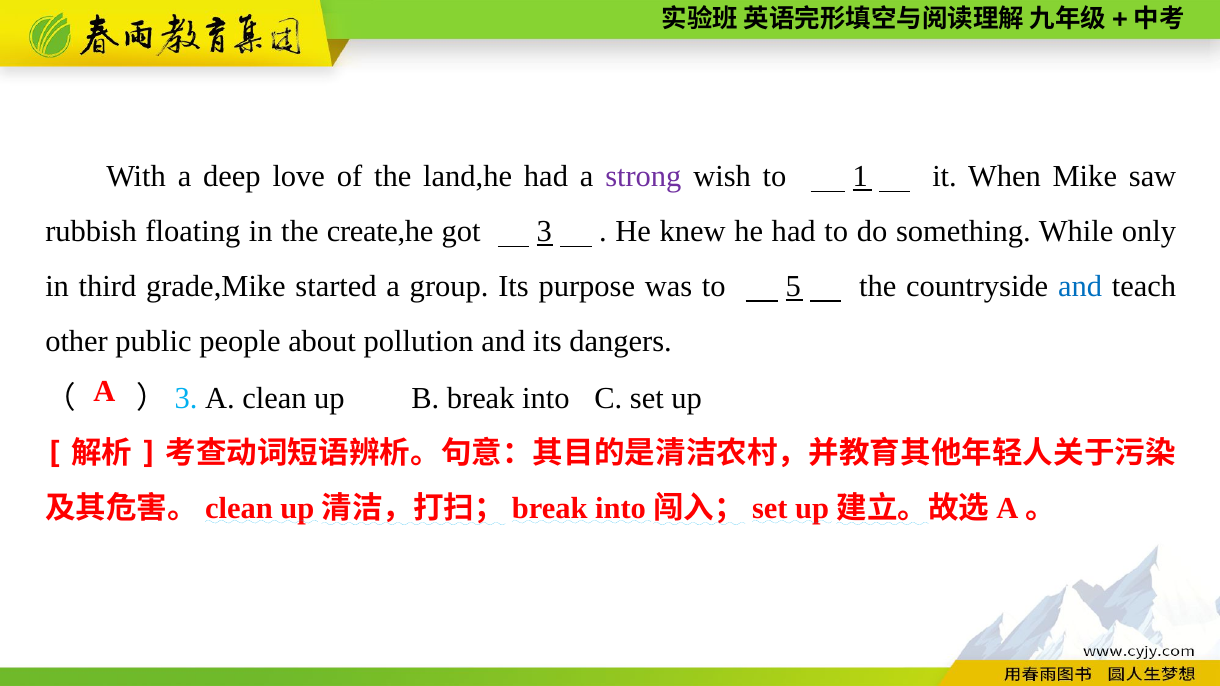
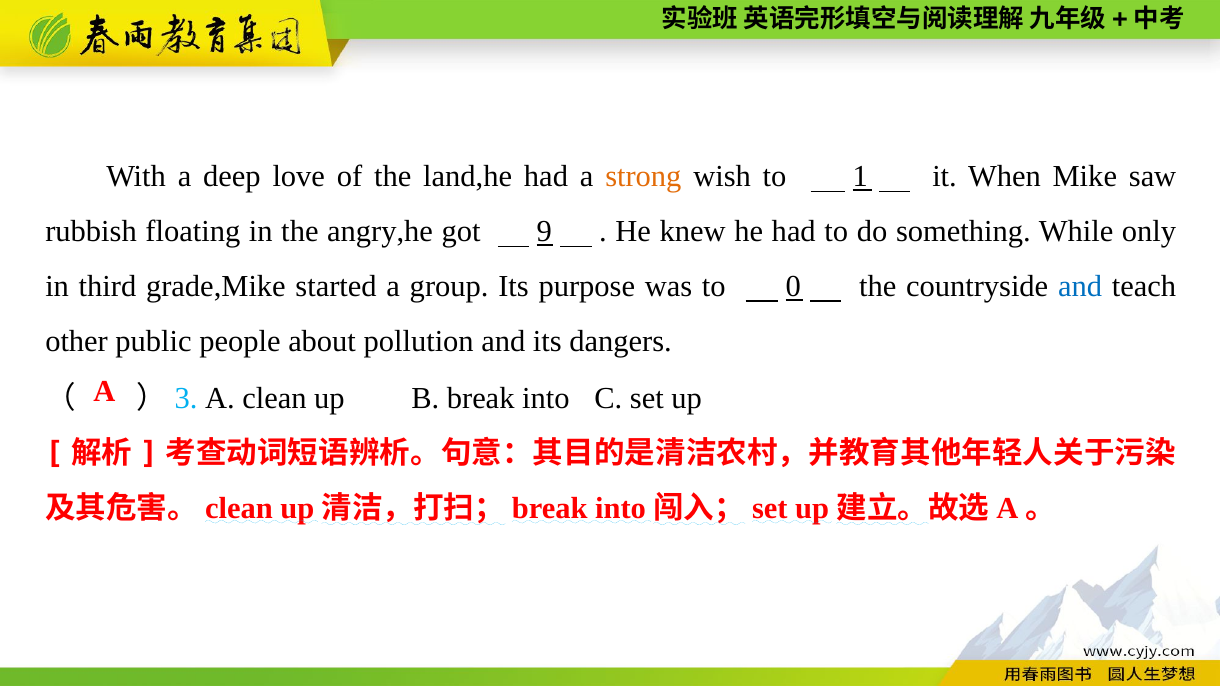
strong colour: purple -> orange
create,he: create,he -> angry,he
3: 3 -> 9
5: 5 -> 0
